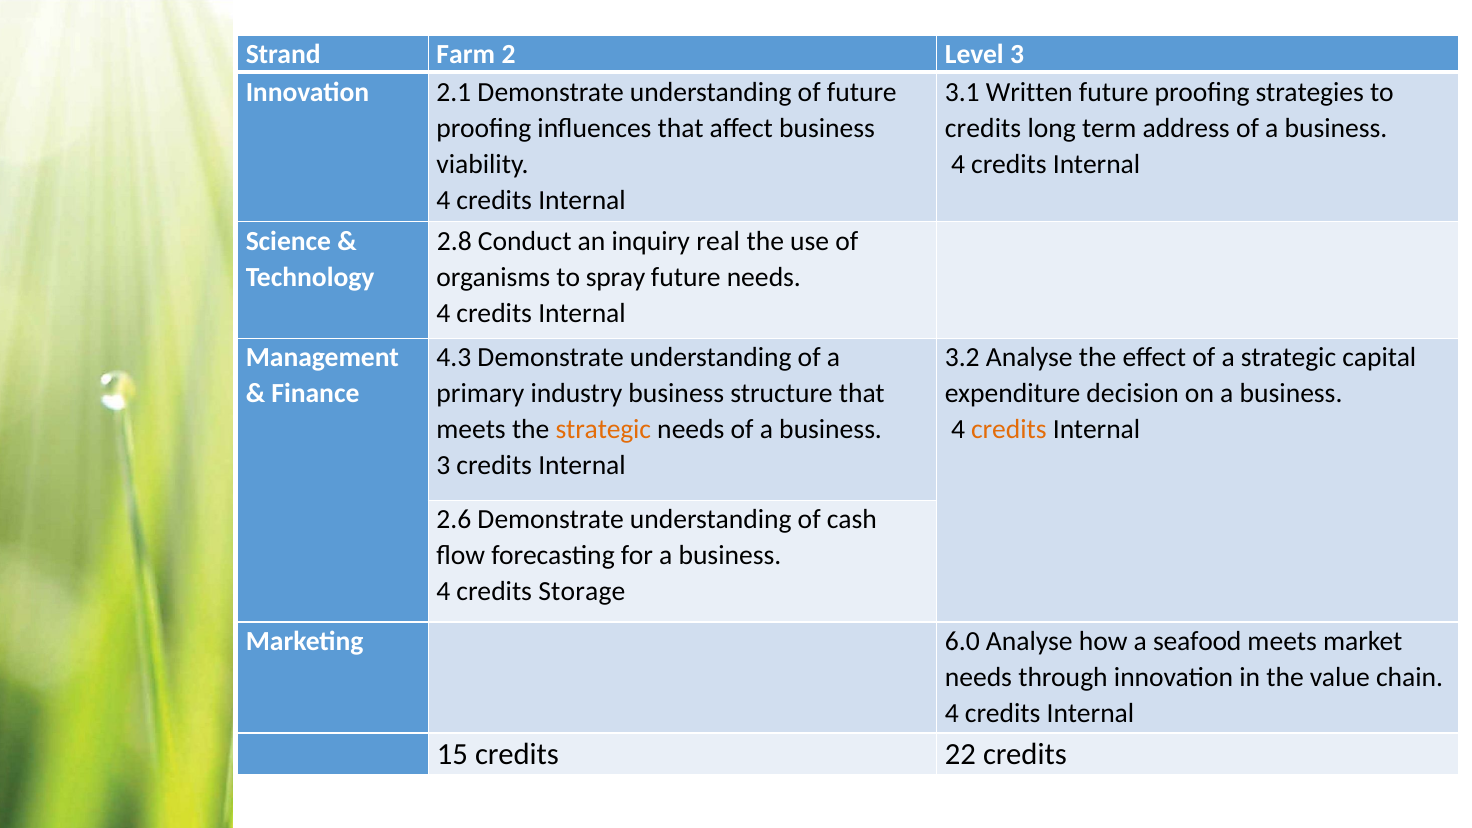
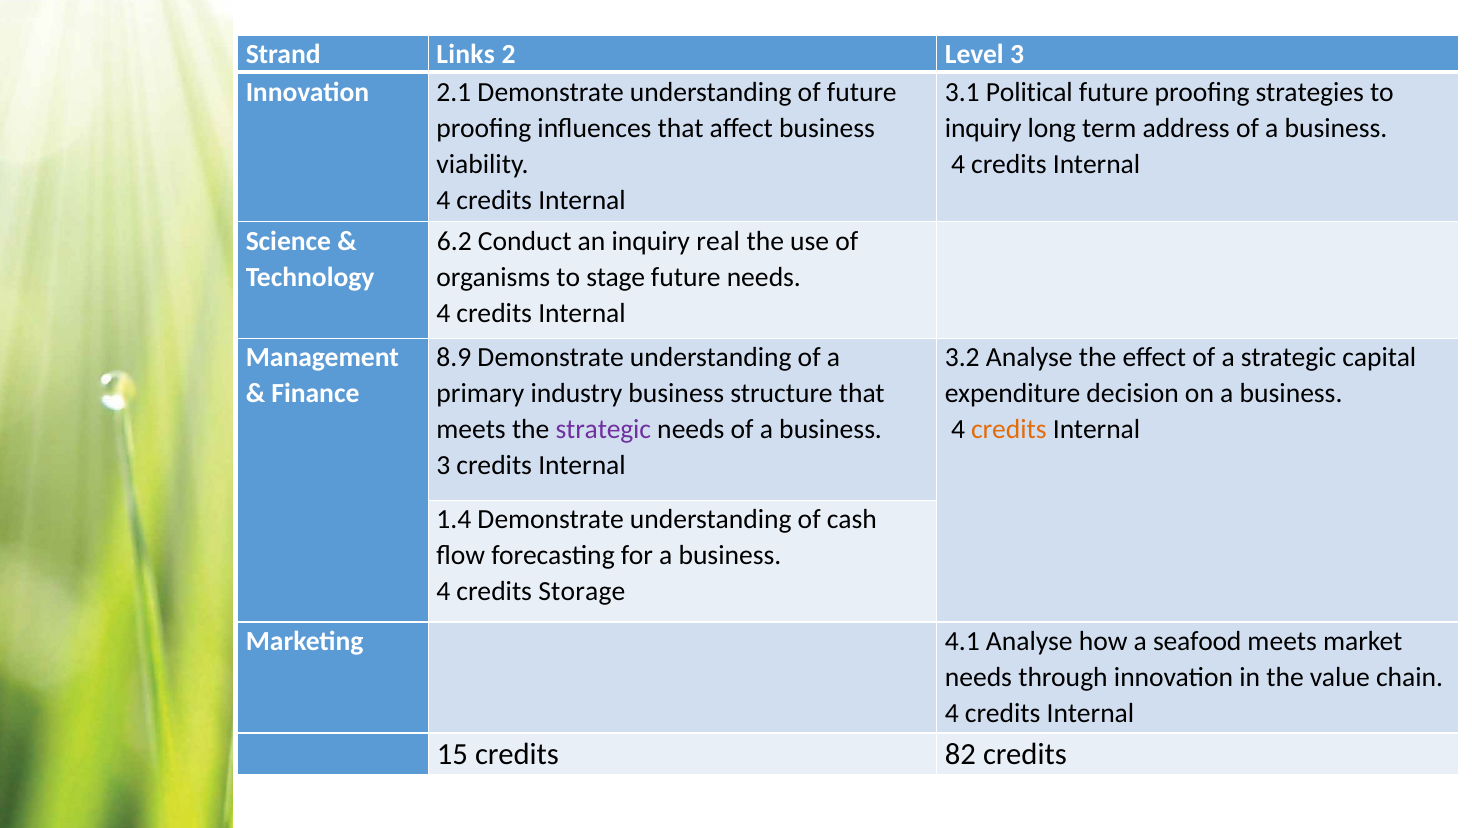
Farm: Farm -> Links
Written: Written -> Political
credits at (983, 128): credits -> inquiry
2.8: 2.8 -> 6.2
spray: spray -> stage
4.3: 4.3 -> 8.9
strategic at (603, 430) colour: orange -> purple
2.6: 2.6 -> 1.4
6.0: 6.0 -> 4.1
22: 22 -> 82
